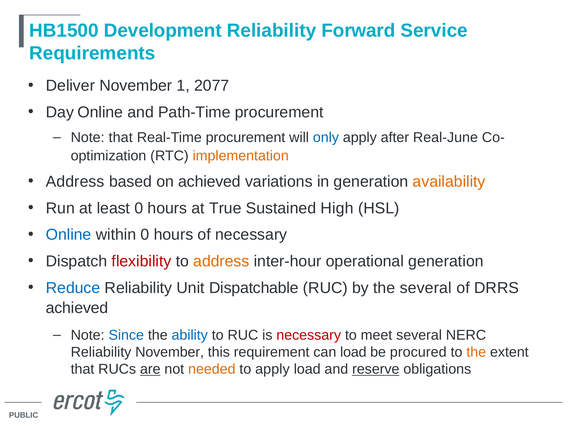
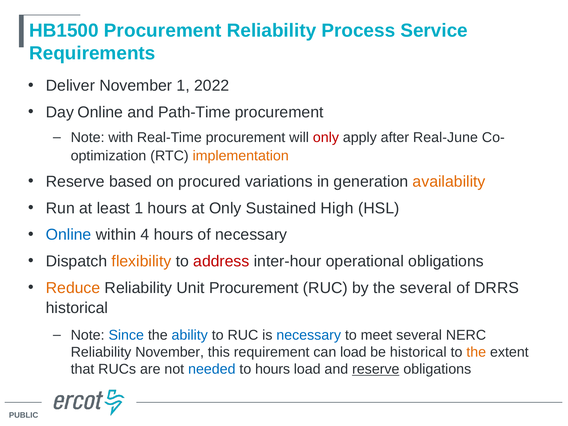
HB1500 Development: Development -> Procurement
Forward: Forward -> Process
2077: 2077 -> 2022
Note that: that -> with
only at (326, 138) colour: blue -> red
Address at (75, 182): Address -> Reserve
on achieved: achieved -> procured
least 0: 0 -> 1
at True: True -> Only
within 0: 0 -> 4
flexibility colour: red -> orange
address at (221, 261) colour: orange -> red
operational generation: generation -> obligations
Reduce colour: blue -> orange
Unit Dispatchable: Dispatchable -> Procurement
achieved at (77, 308): achieved -> historical
necessary at (309, 335) colour: red -> blue
be procured: procured -> historical
are underline: present -> none
needed colour: orange -> blue
to apply: apply -> hours
